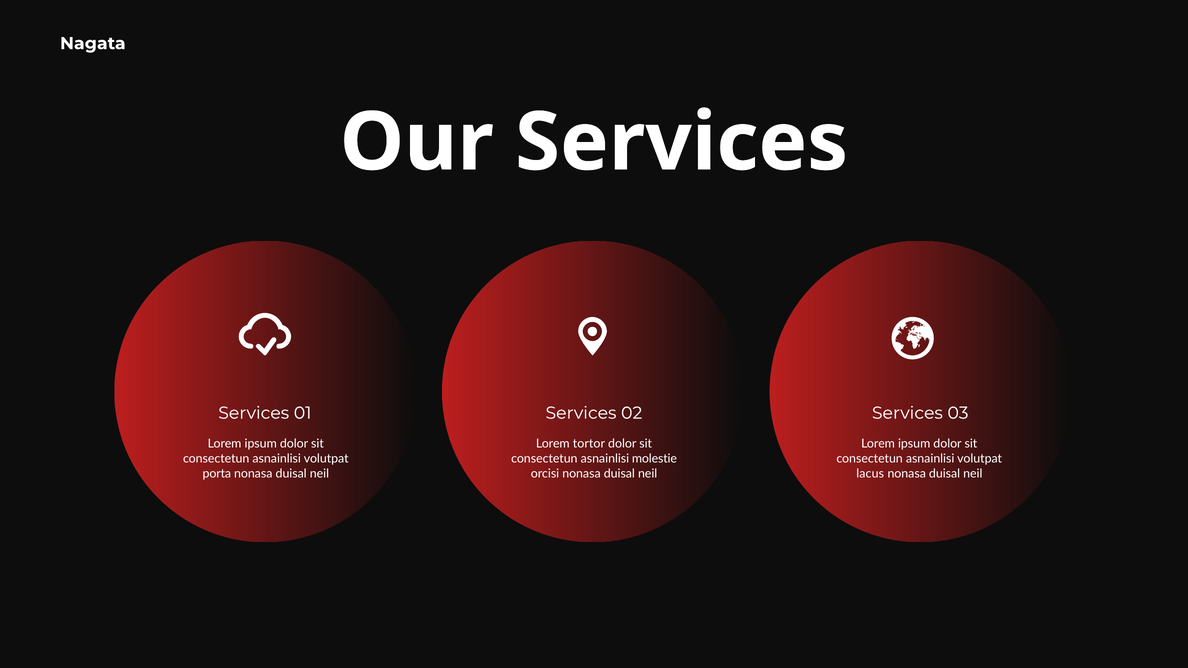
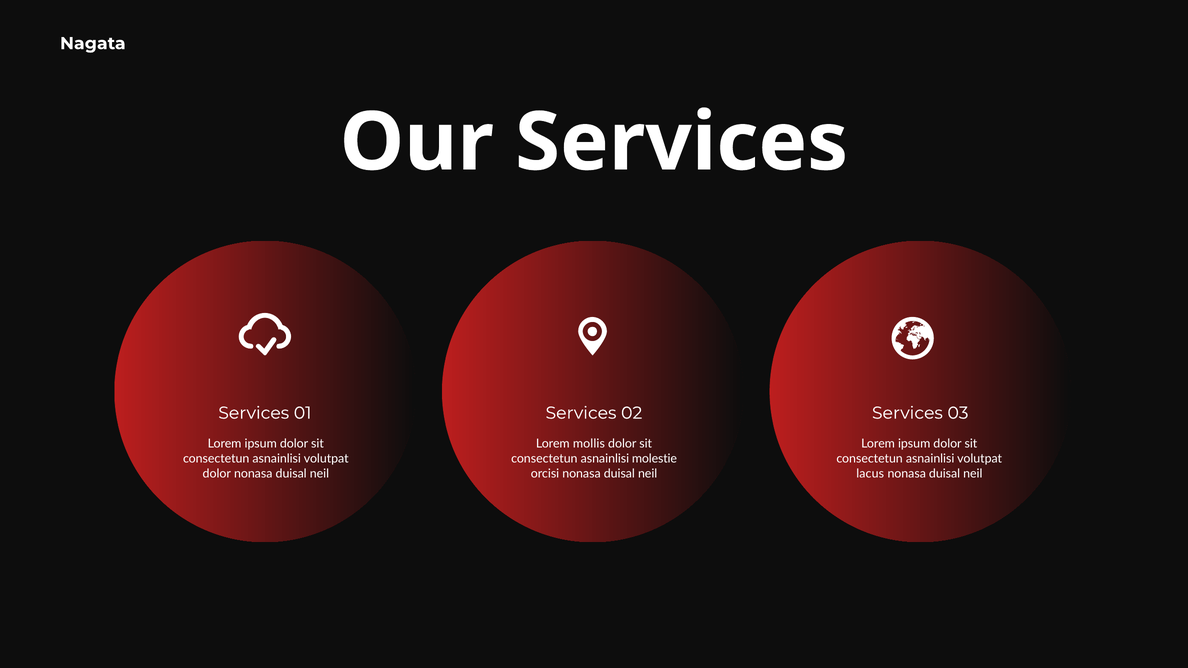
tortor: tortor -> mollis
porta at (217, 474): porta -> dolor
